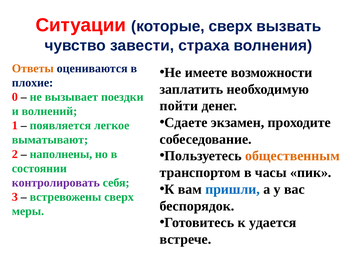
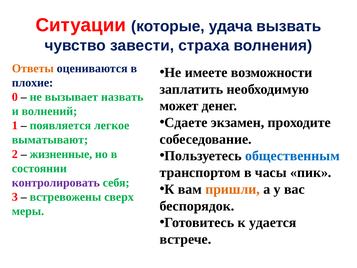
которые сверх: сверх -> удача
поездки: поездки -> назвать
пойти: пойти -> может
наполнены: наполнены -> жизненные
общественным colour: orange -> blue
пришли colour: blue -> orange
